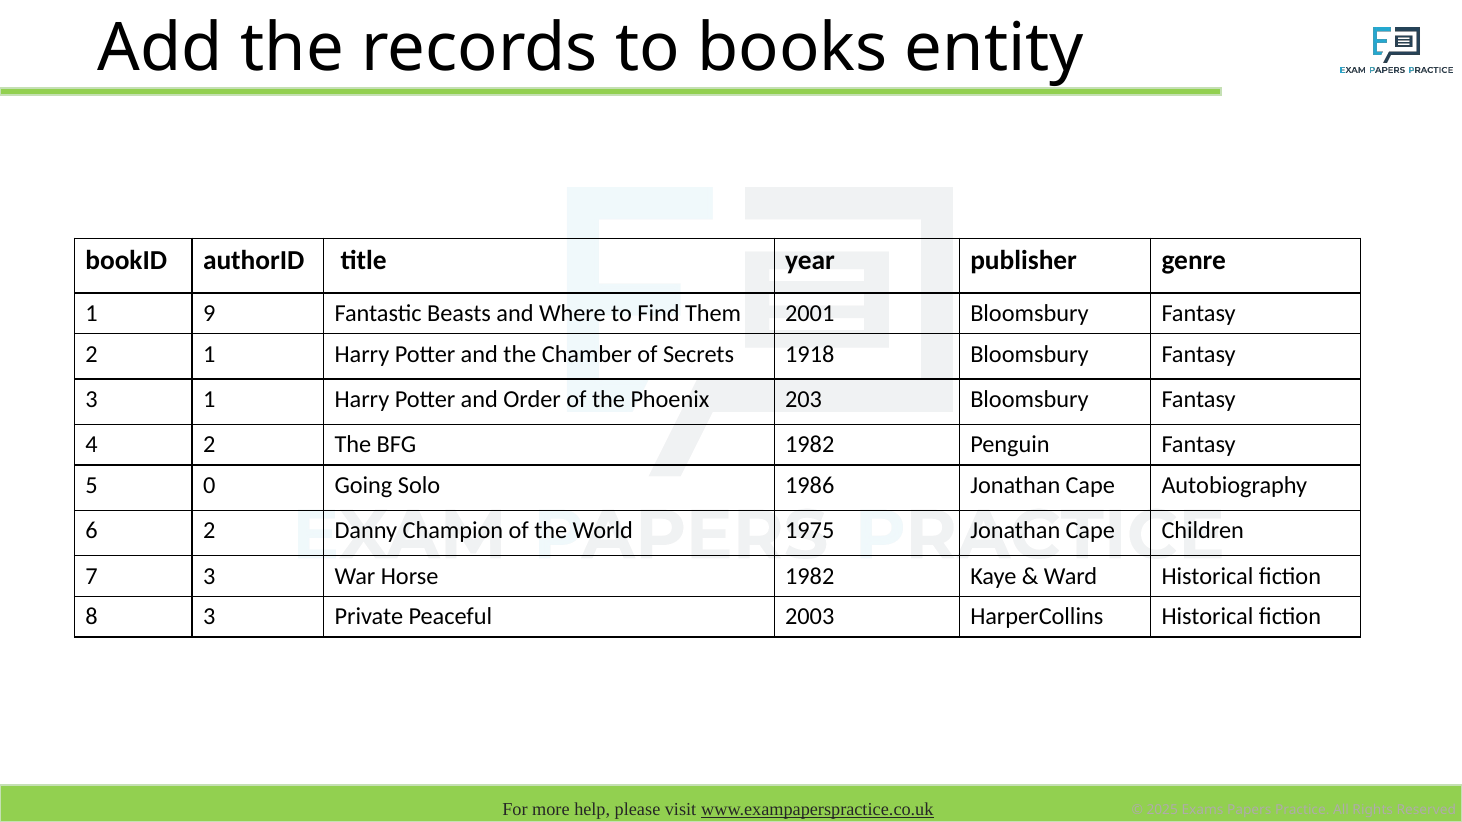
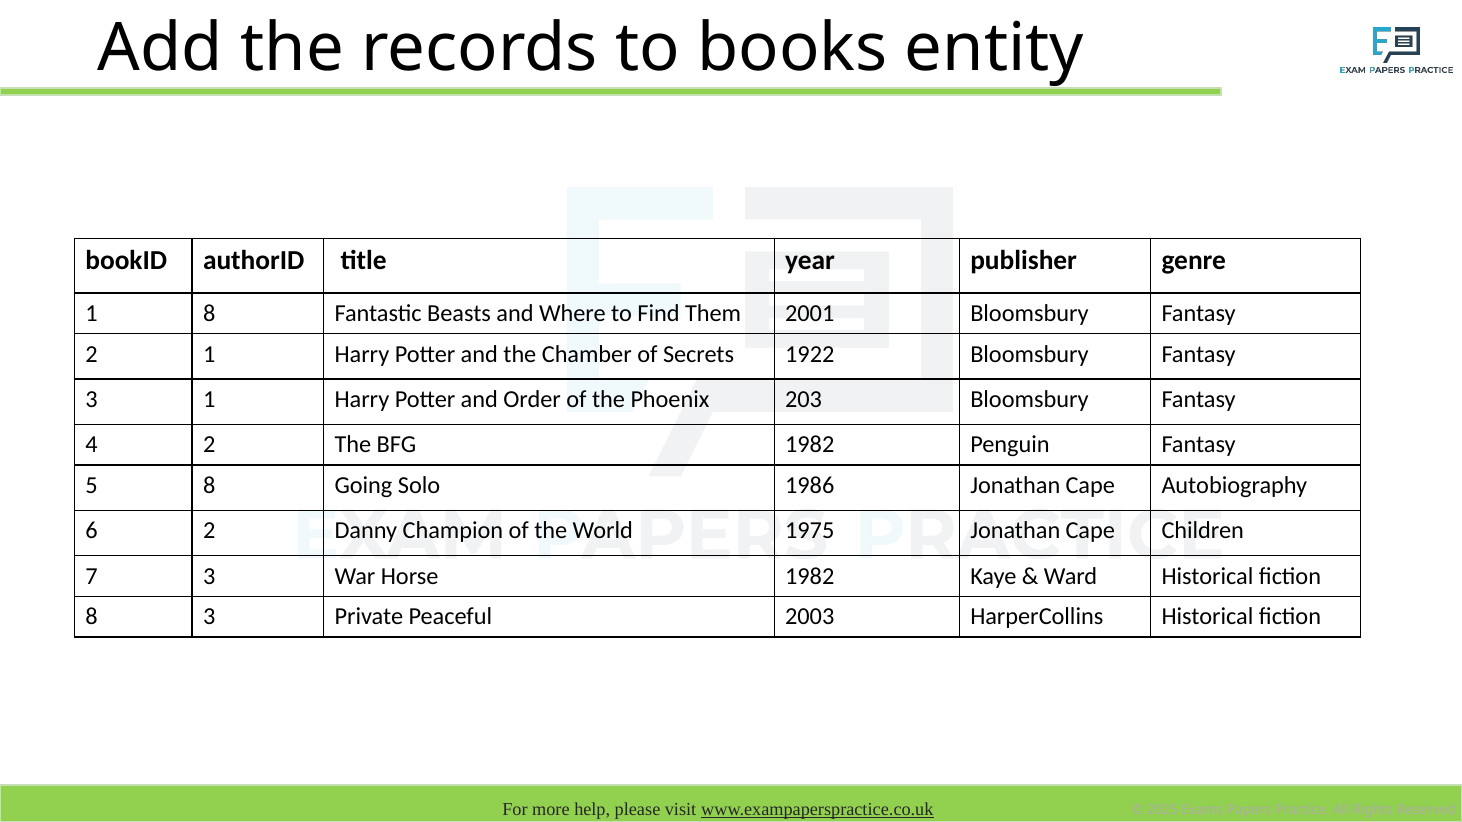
1 9: 9 -> 8
1918: 1918 -> 1922
5 0: 0 -> 8
